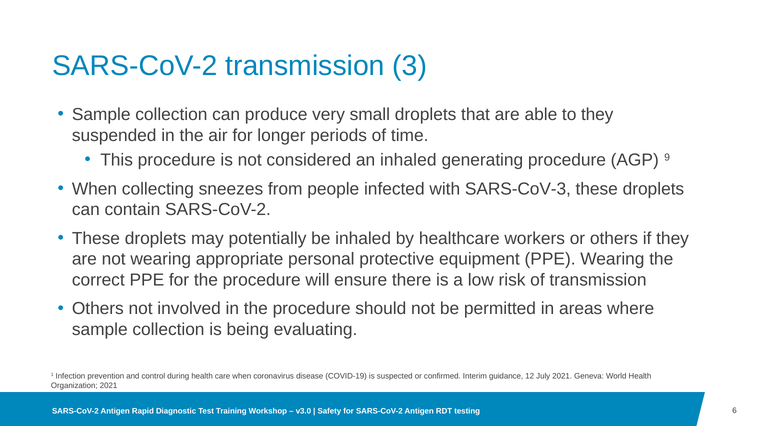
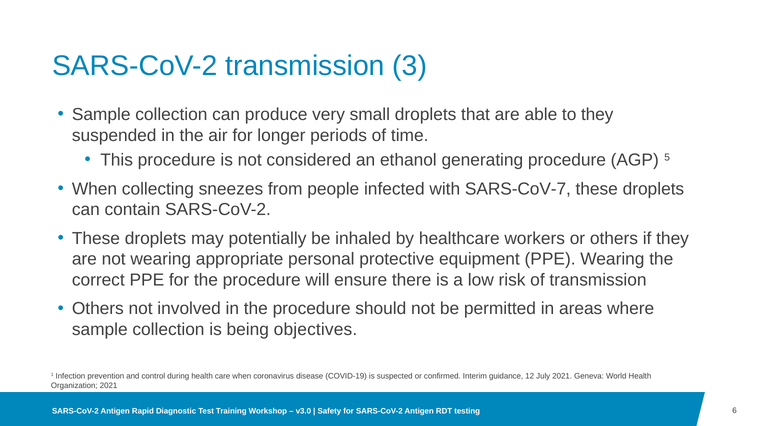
an inhaled: inhaled -> ethanol
9: 9 -> 5
SARS-CoV-3: SARS-CoV-3 -> SARS-CoV-7
evaluating: evaluating -> objectives
